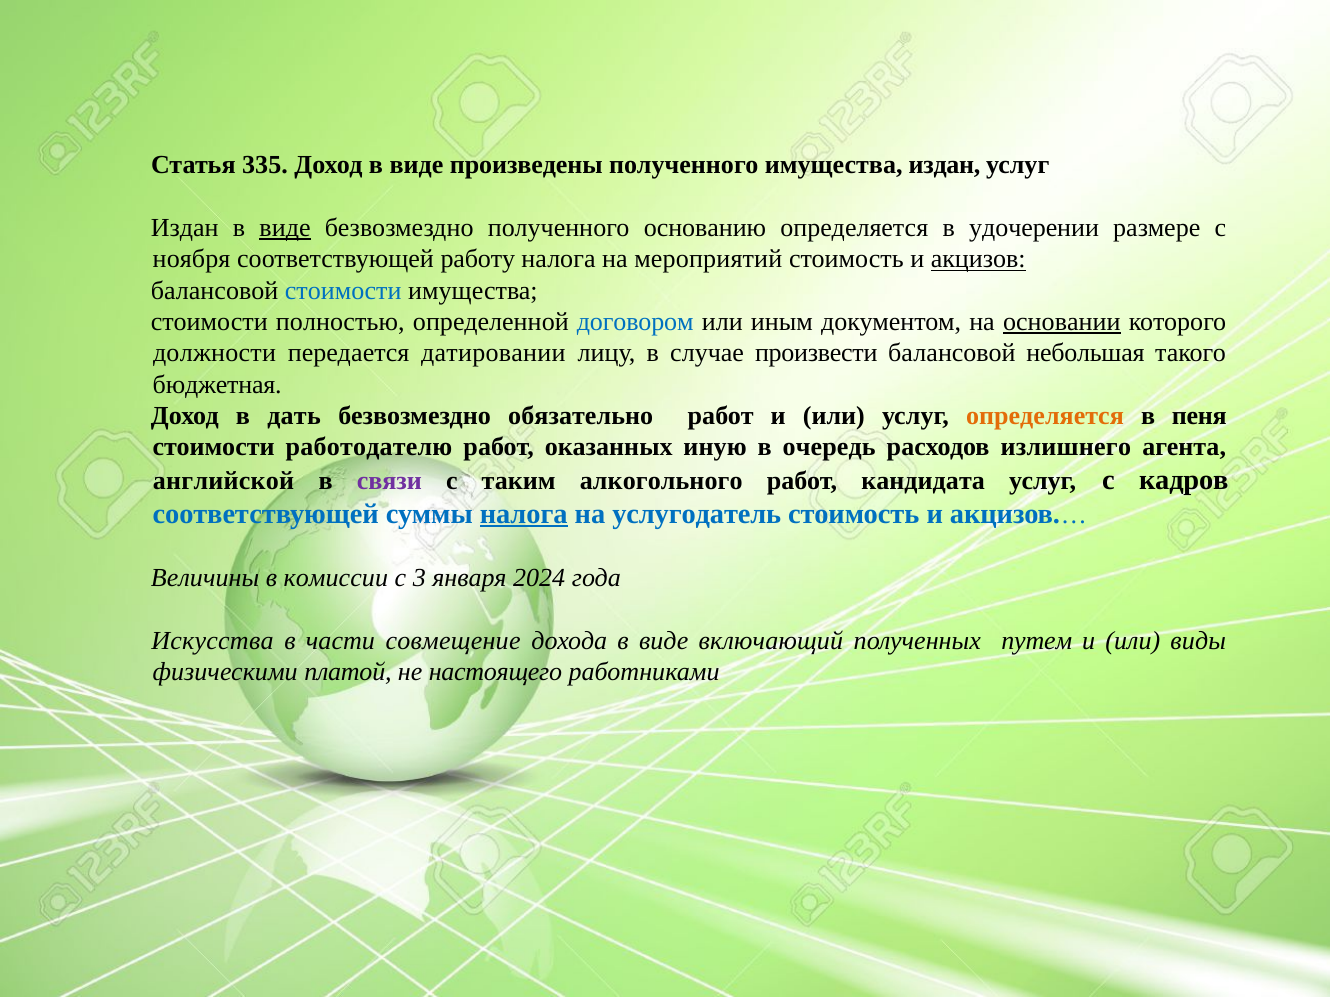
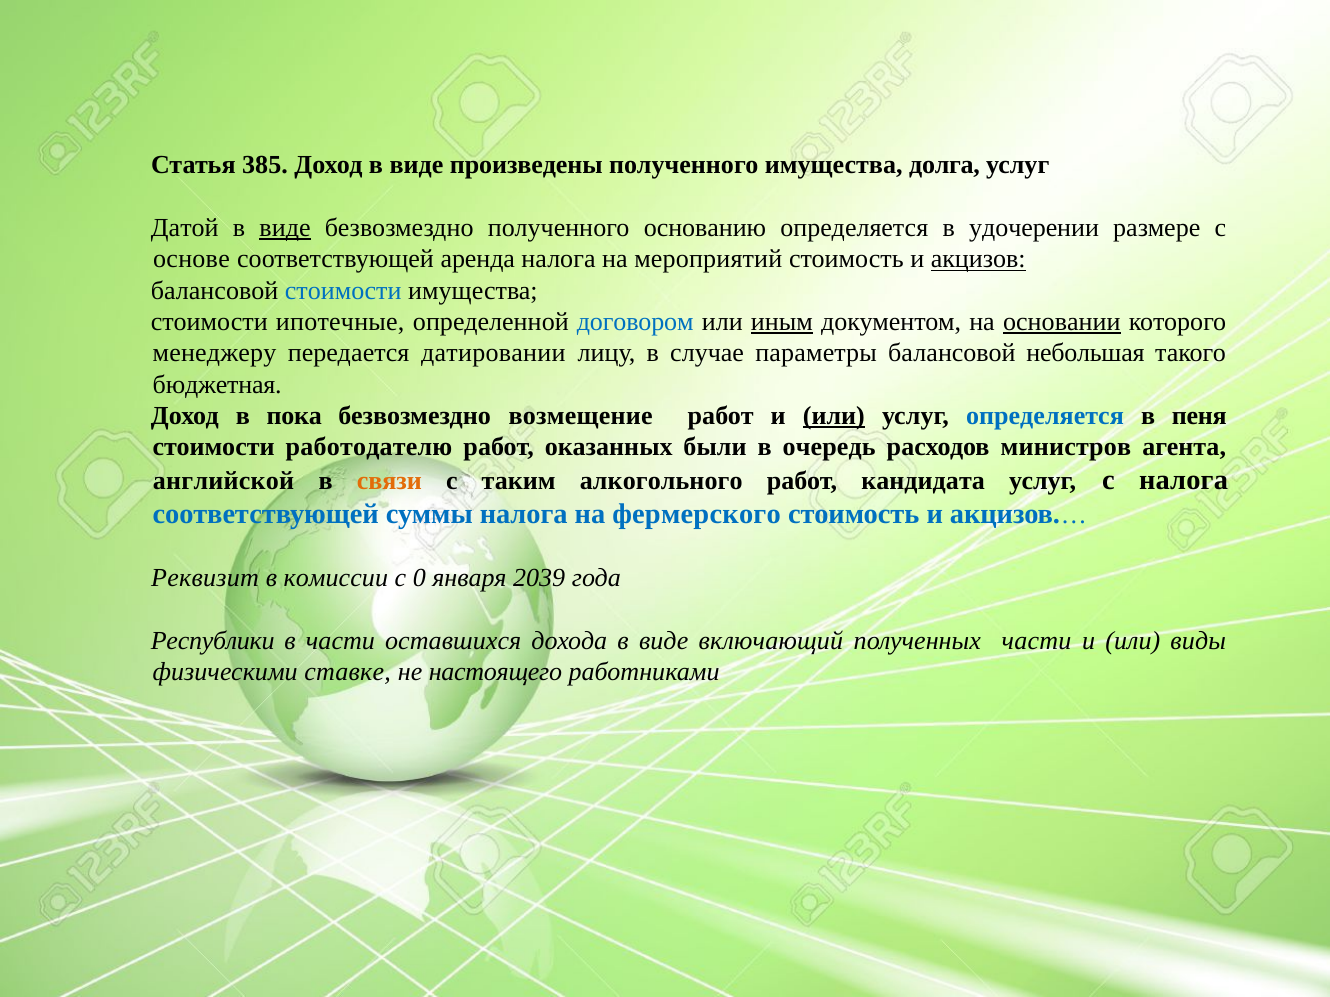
335: 335 -> 385
имущества издан: издан -> долга
Издан at (185, 228): Издан -> Датой
ноября: ноября -> основе
работу: работу -> аренда
полностью: полностью -> ипотечные
иным underline: none -> present
должности: должности -> менеджеру
произвести: произвести -> параметры
дать: дать -> пока
обязательно: обязательно -> возмещение
или at (834, 416) underline: none -> present
определяется at (1045, 416) colour: orange -> blue
иную: иную -> были
излишнего: излишнего -> министров
связи colour: purple -> orange
с кадров: кадров -> налога
налога at (524, 514) underline: present -> none
услугодатель: услугодатель -> фермерского
Величины: Величины -> Реквизит
3: 3 -> 0
2024: 2024 -> 2039
Искусства: Искусства -> Республики
совмещение: совмещение -> оставшихся
полученных путем: путем -> части
платой: платой -> ставке
